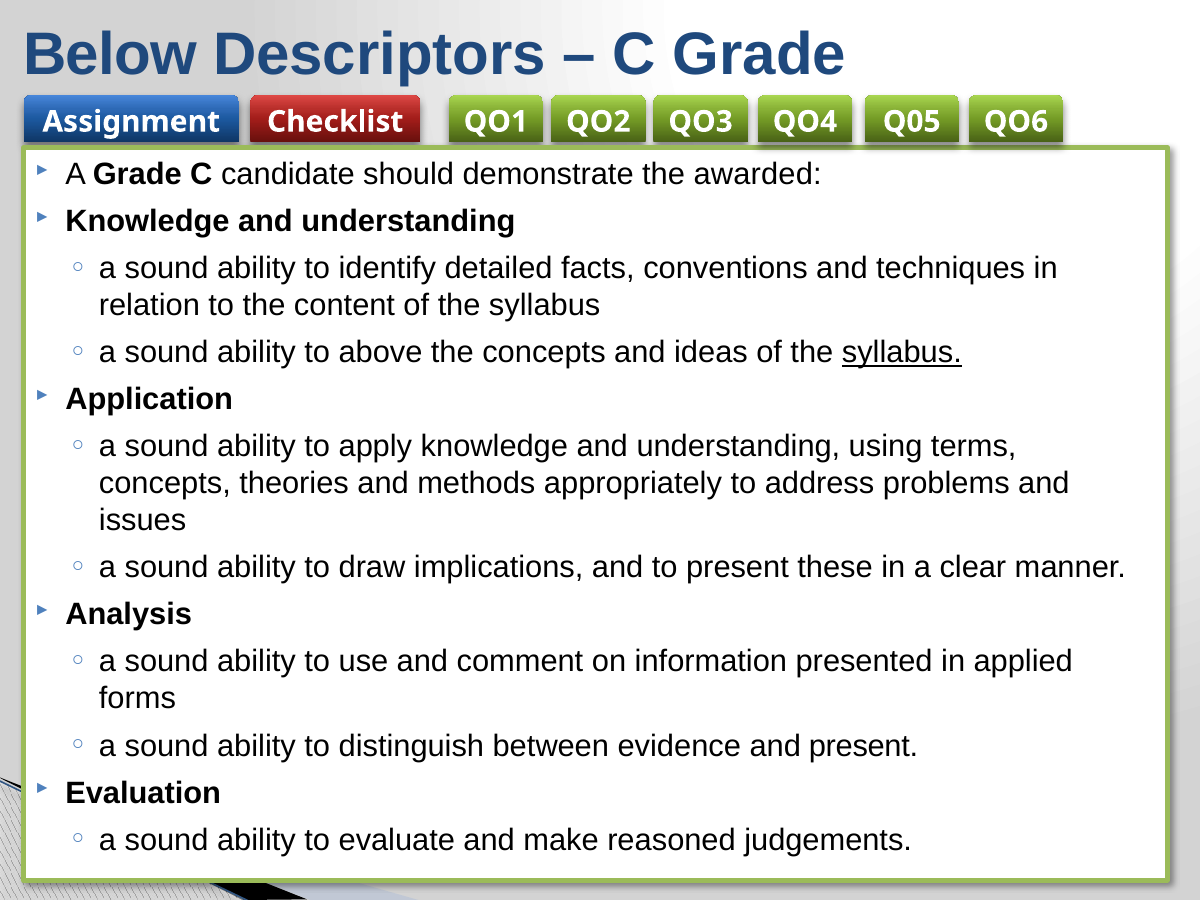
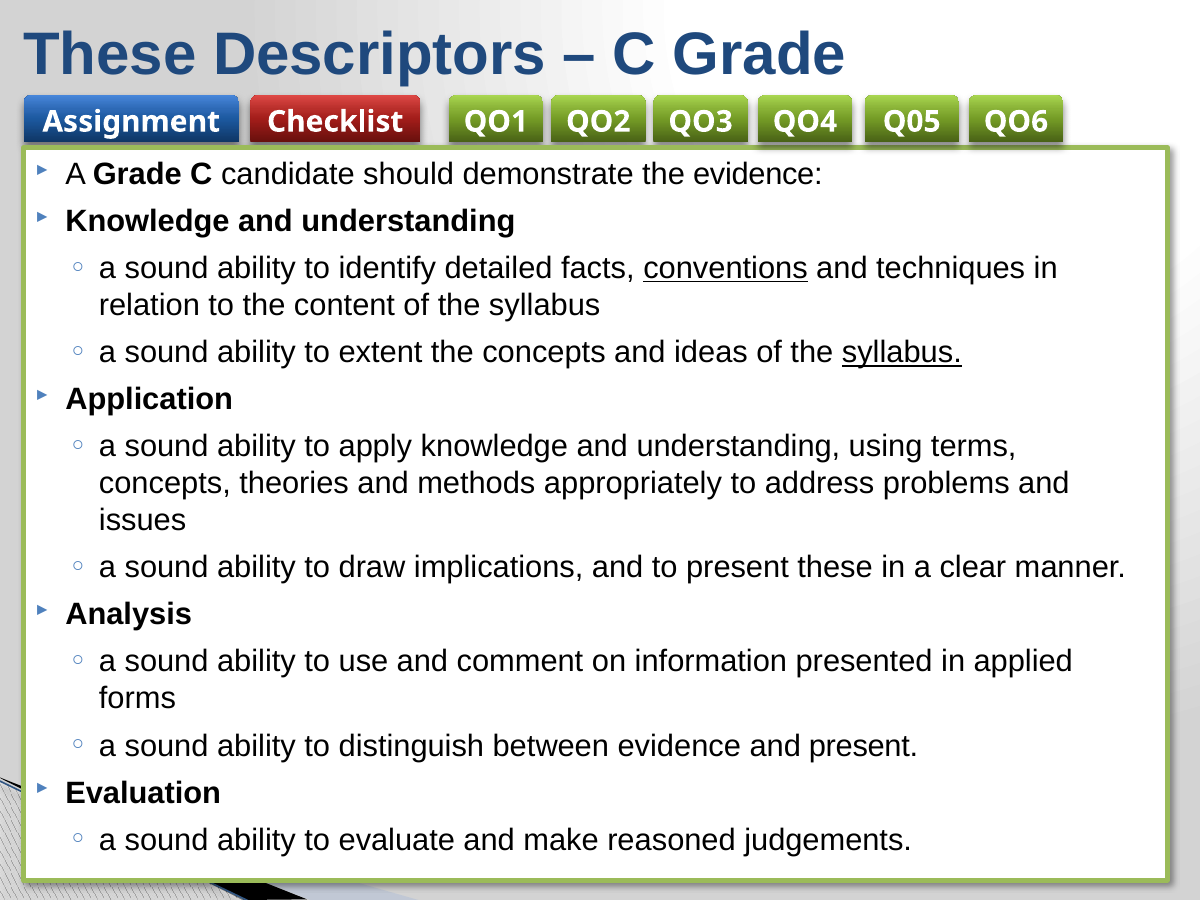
Below at (110, 55): Below -> These
the awarded: awarded -> evidence
conventions underline: none -> present
above: above -> extent
